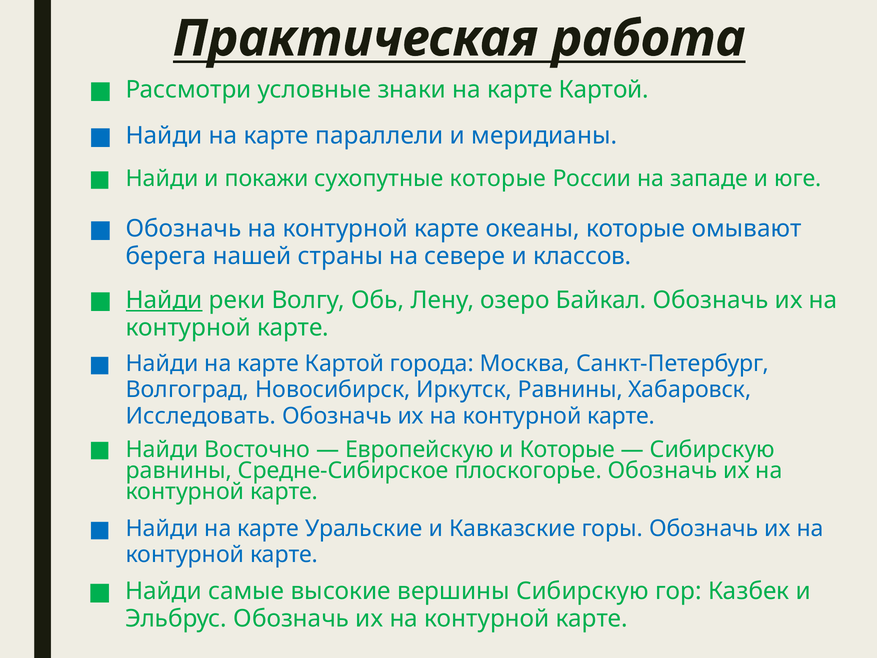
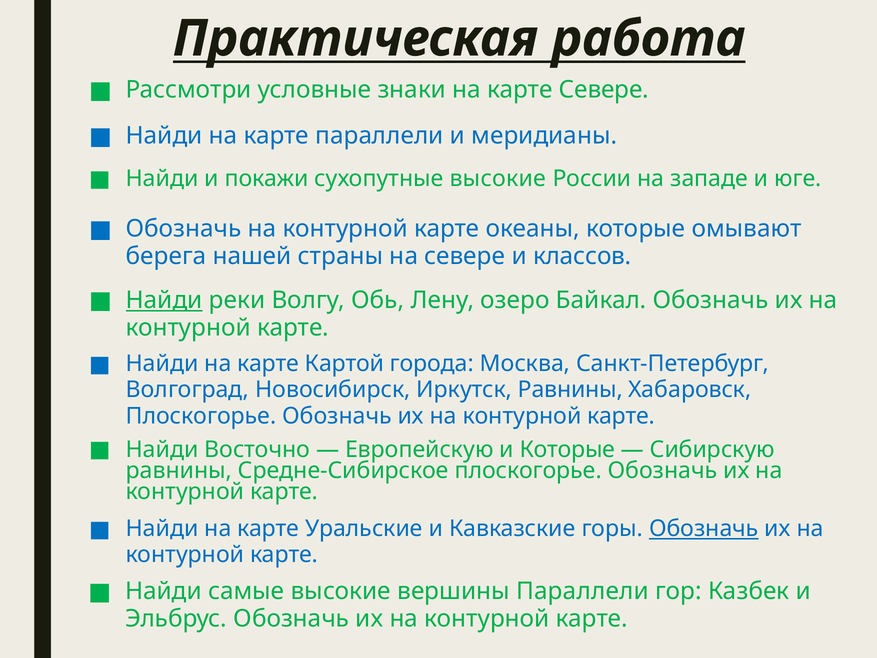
знаки на карте Картой: Картой -> Севере
сухопутные которые: которые -> высокие
Исследовать at (201, 416): Исследовать -> Плоскогорье
Обозначь at (704, 529) underline: none -> present
вершины Сибирскую: Сибирскую -> Параллели
